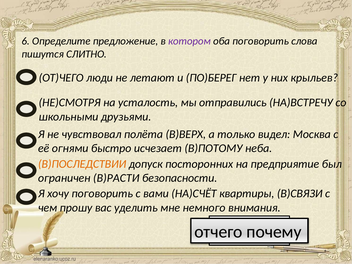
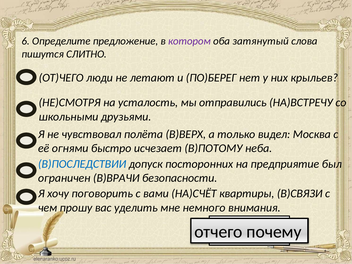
оба поговорить: поговорить -> затянутый
В)ПОСЛЕДСТВИИ colour: orange -> blue
В)РАСТИ: В)РАСТИ -> В)ВРАЧИ
